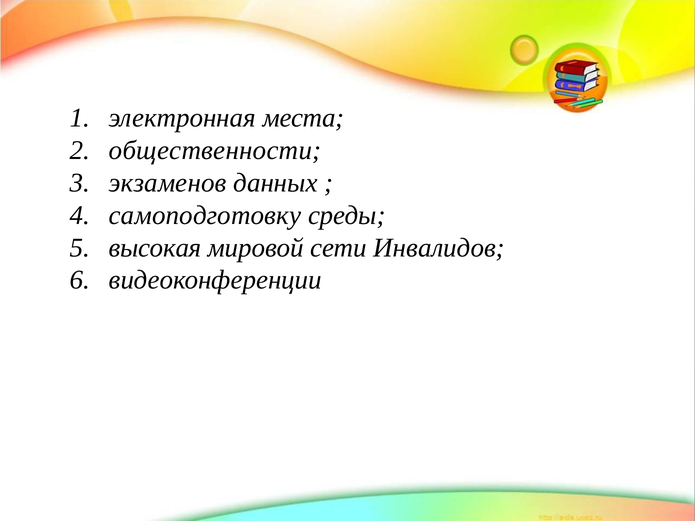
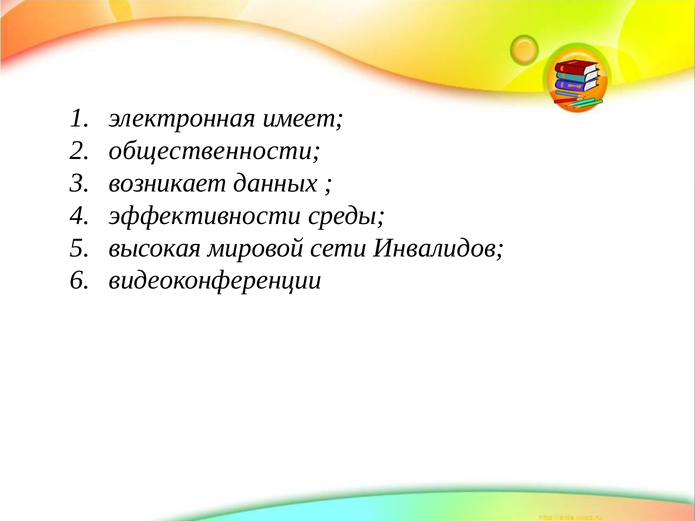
места: места -> имеет
экзаменов: экзаменов -> возникает
самоподготовку: самоподготовку -> эффективности
